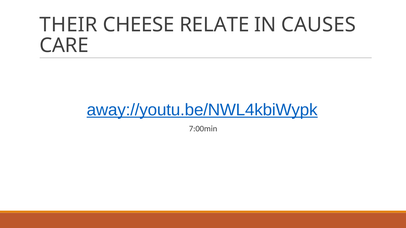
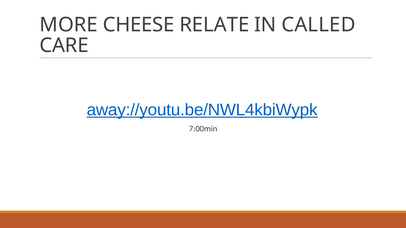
THEIR: THEIR -> MORE
CAUSES: CAUSES -> CALLED
